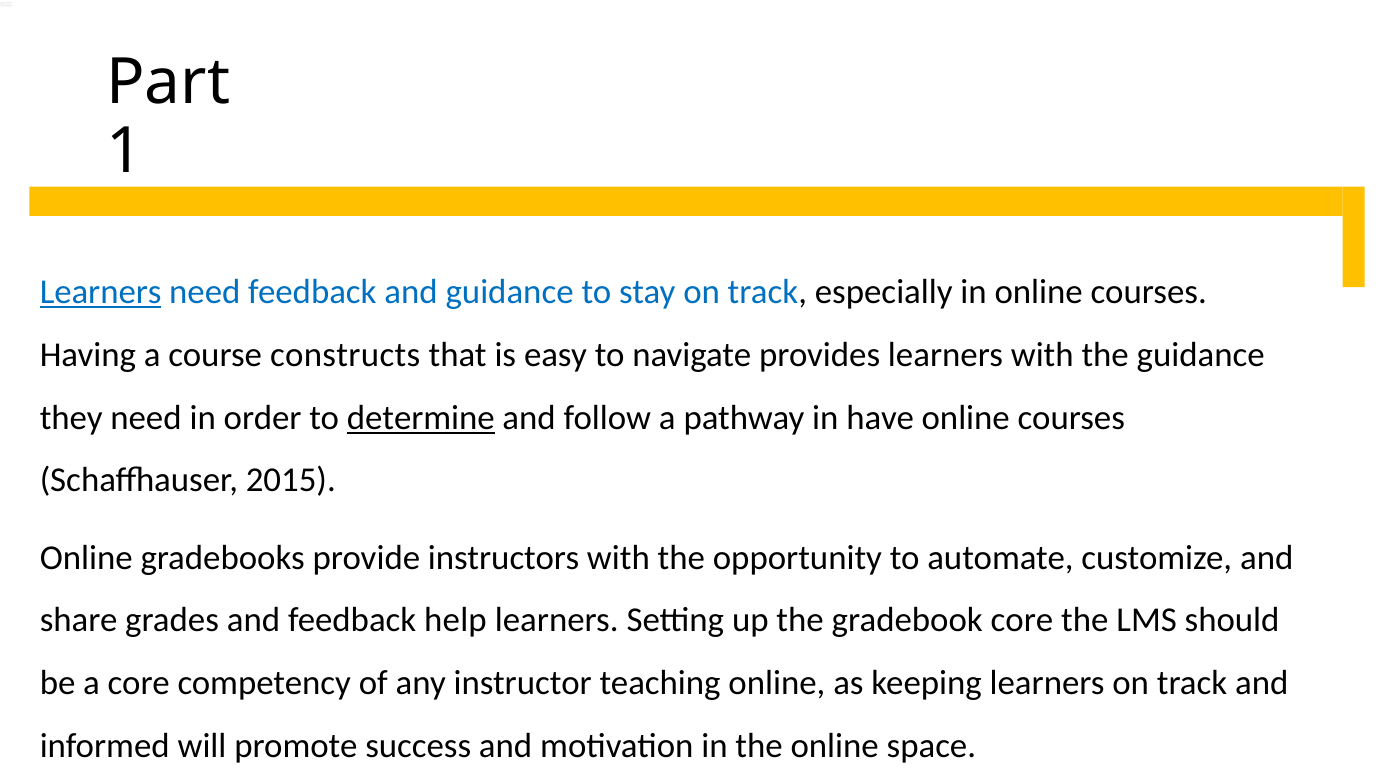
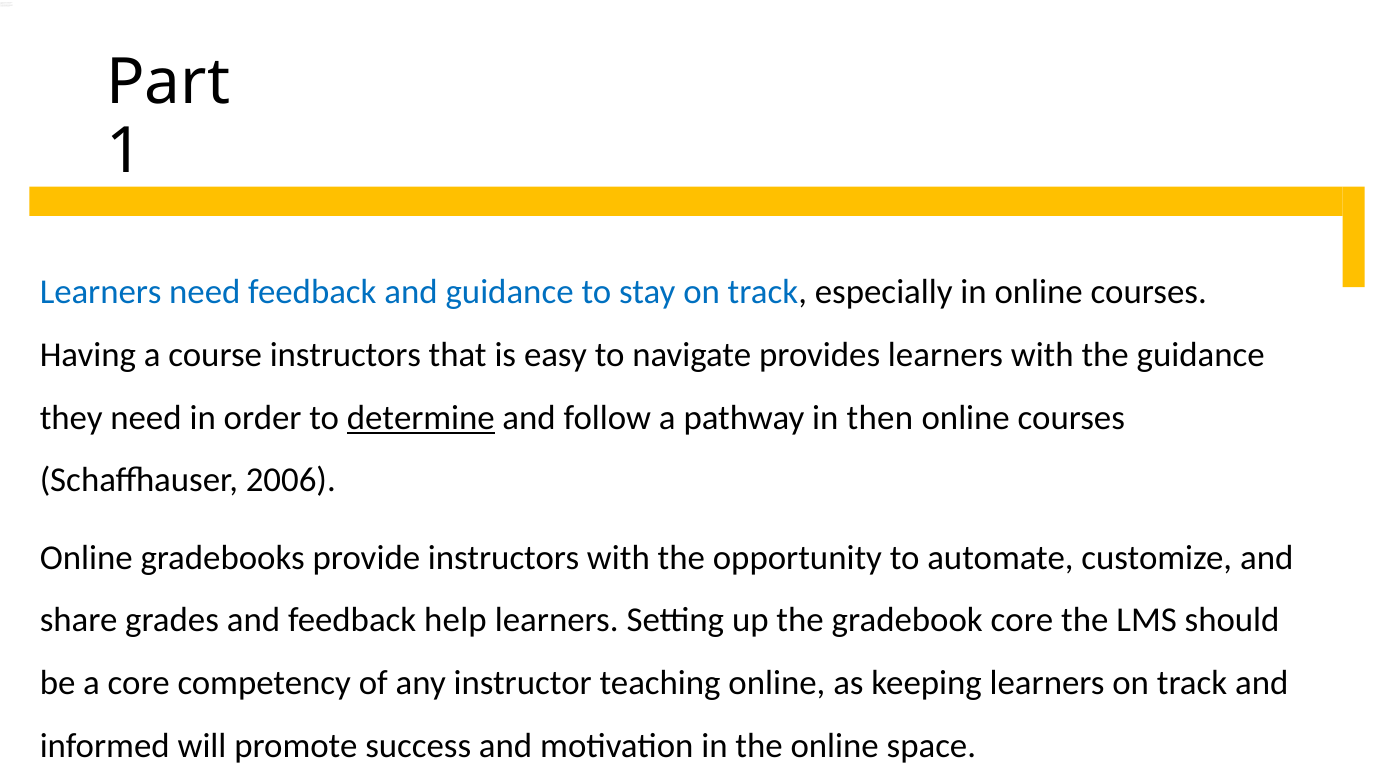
Learners at (101, 292) underline: present -> none
course constructs: constructs -> instructors
have: have -> then
2015: 2015 -> 2006
